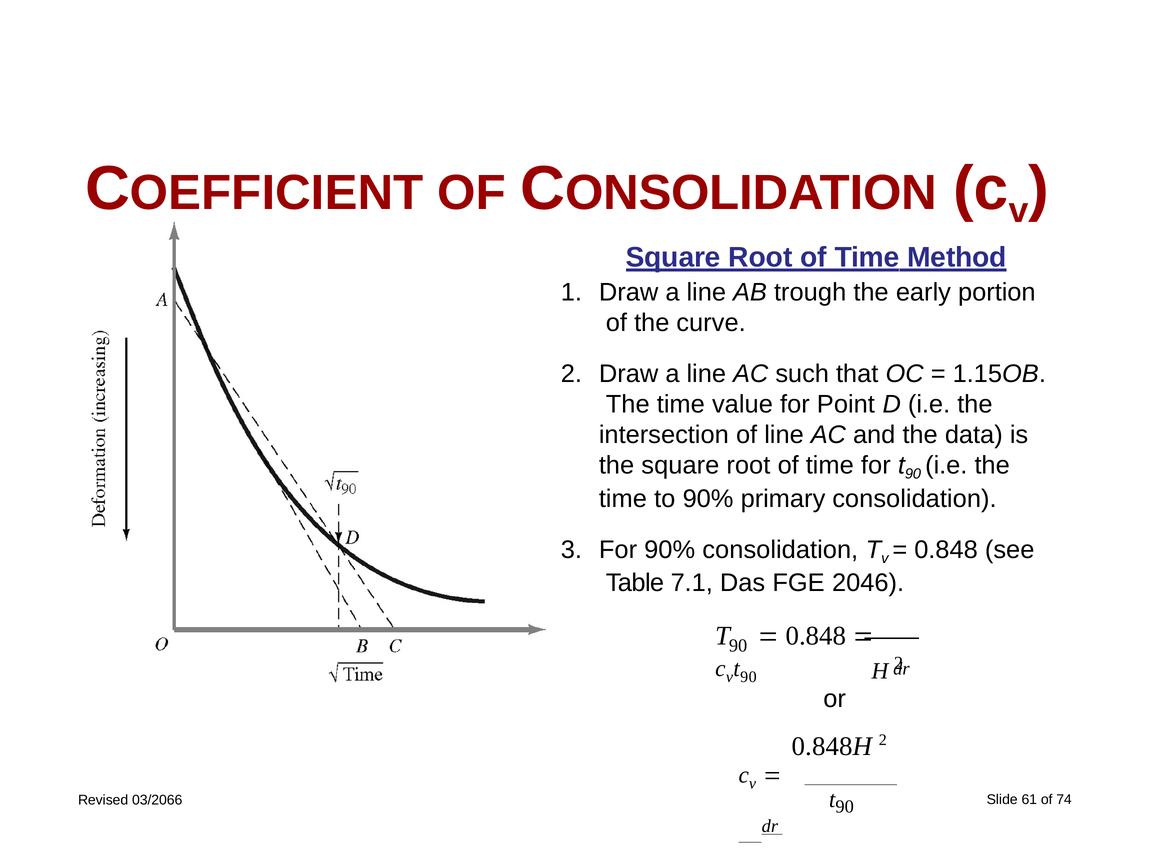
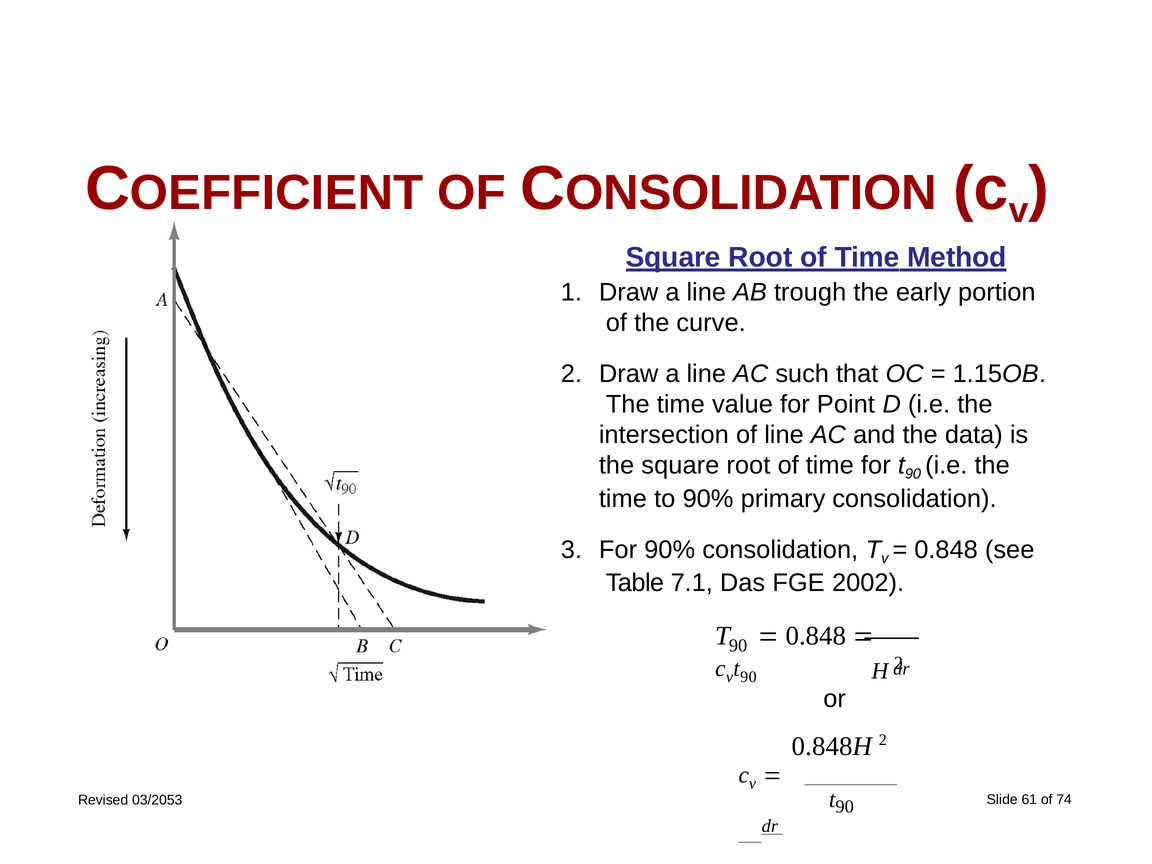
2046: 2046 -> 2002
03/2066: 03/2066 -> 03/2053
